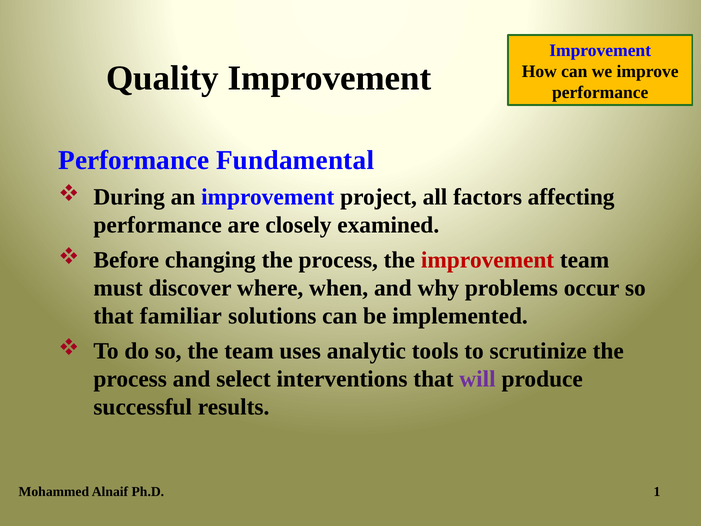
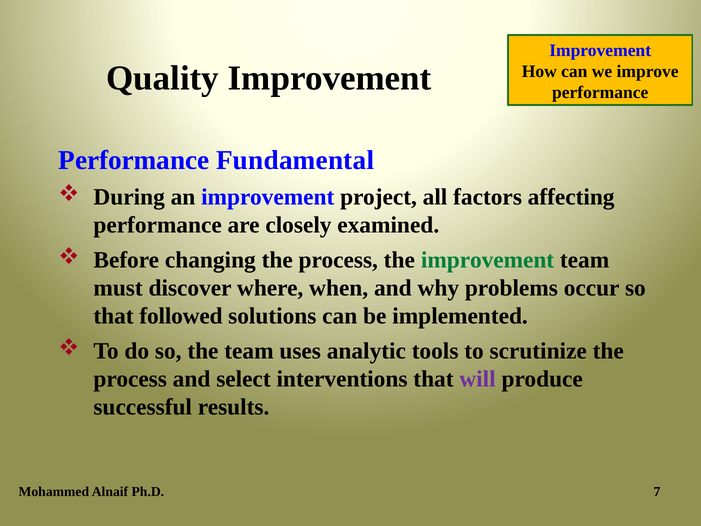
improvement at (488, 260) colour: red -> green
familiar: familiar -> followed
1: 1 -> 7
